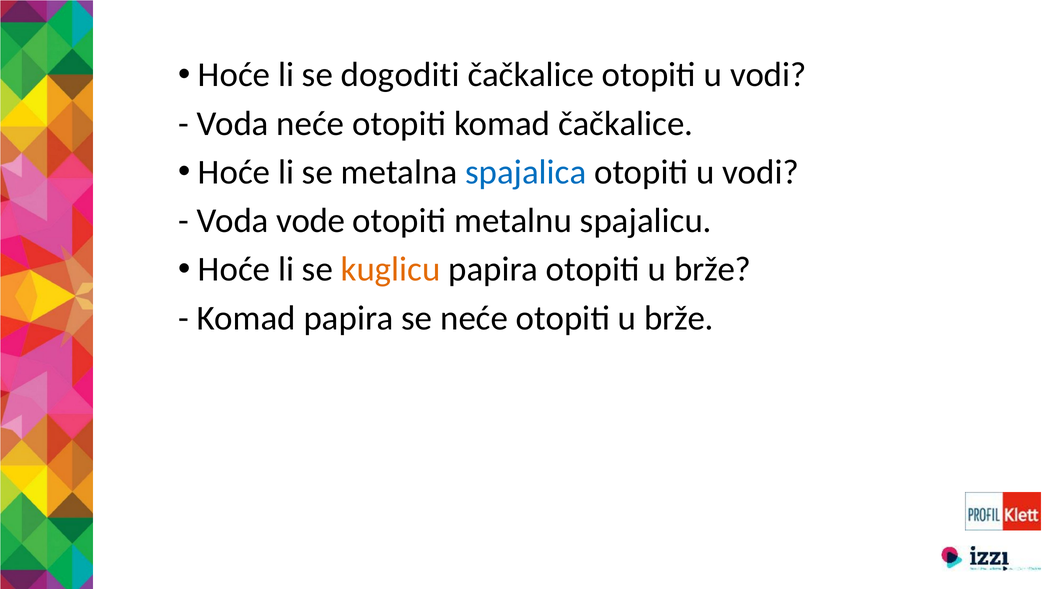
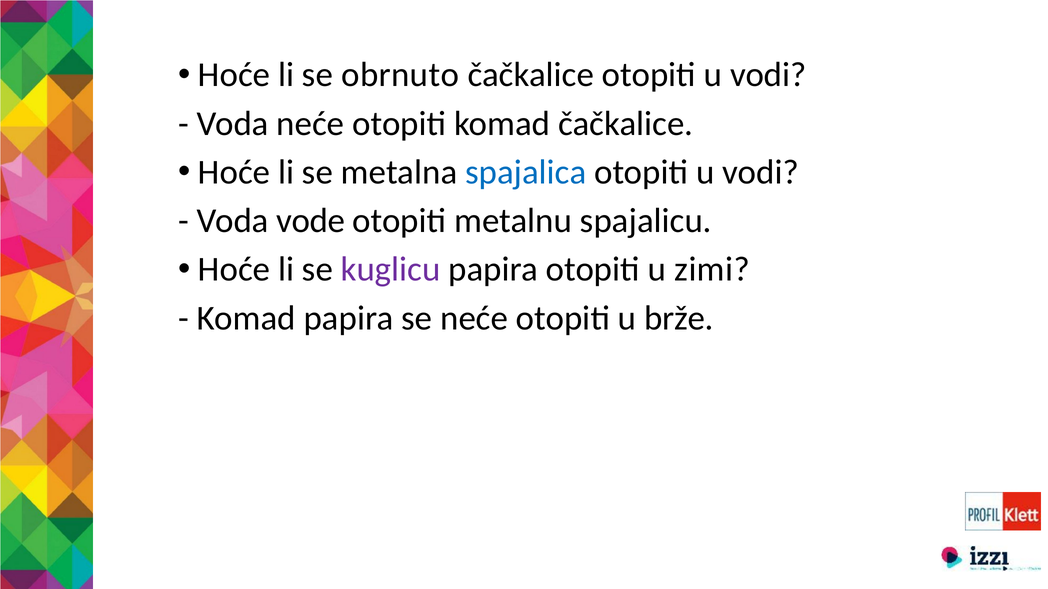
dogoditi: dogoditi -> obrnuto
kuglicu colour: orange -> purple
papira otopiti u brže: brže -> zimi
